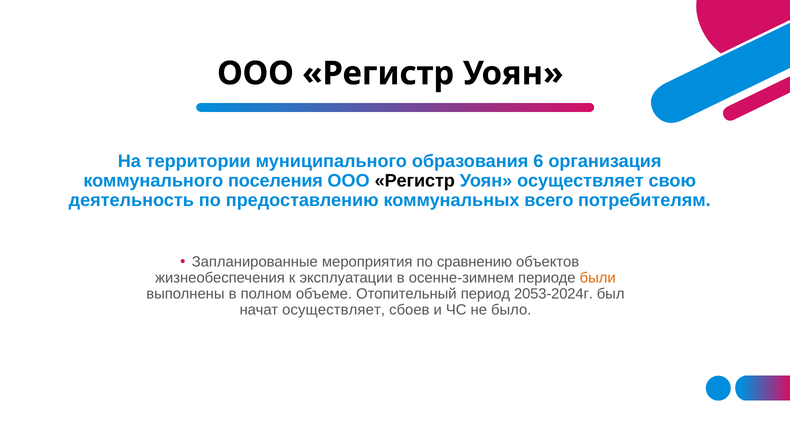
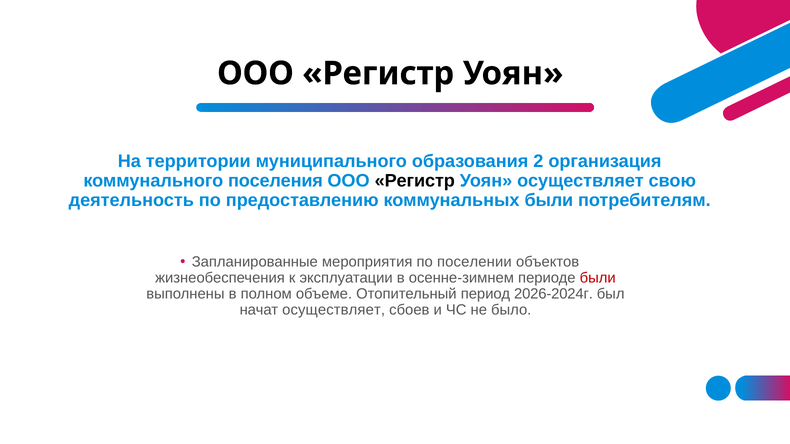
6: 6 -> 2
коммунальных всего: всего -> были
сравнению: сравнению -> поселении
были at (598, 278) colour: orange -> red
2053-2024г: 2053-2024г -> 2026-2024г
